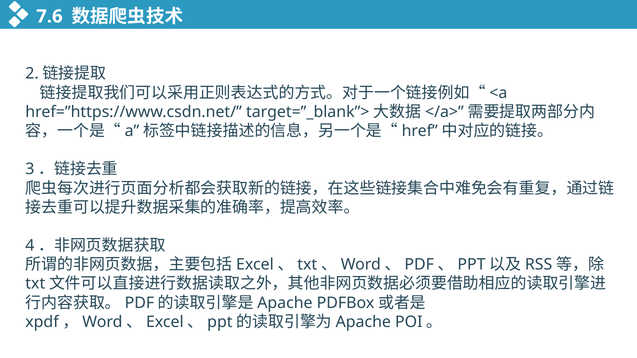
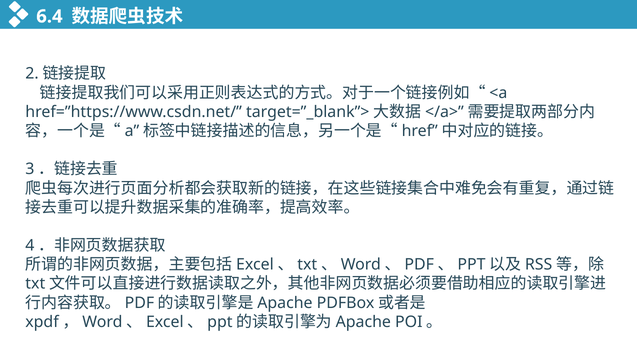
7.6: 7.6 -> 6.4
